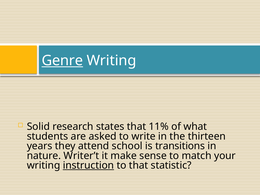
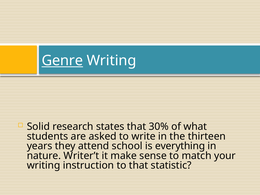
11%: 11% -> 30%
transitions: transitions -> everything
instruction underline: present -> none
